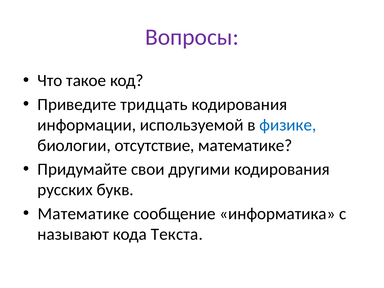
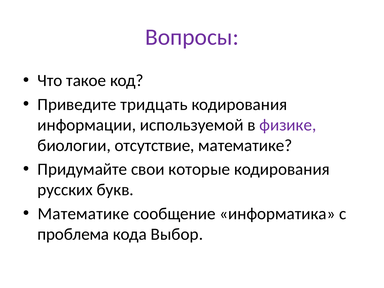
физике colour: blue -> purple
другими: другими -> которые
называют: называют -> проблема
Текста: Текста -> Выбор
